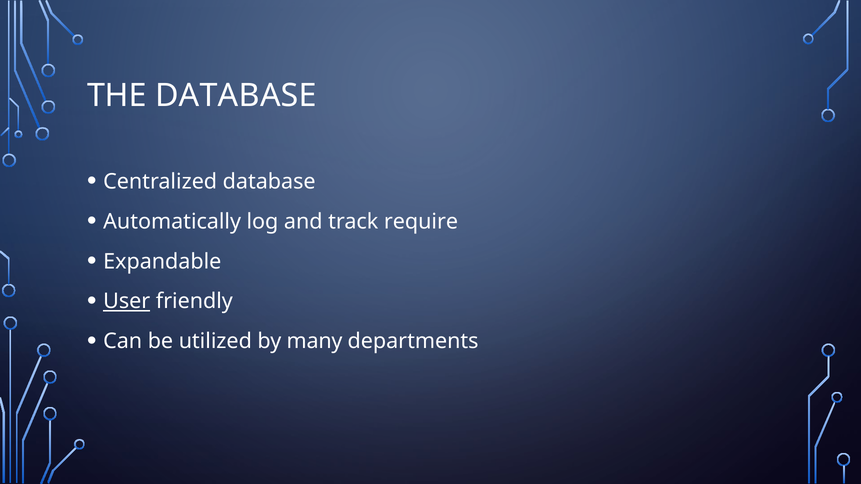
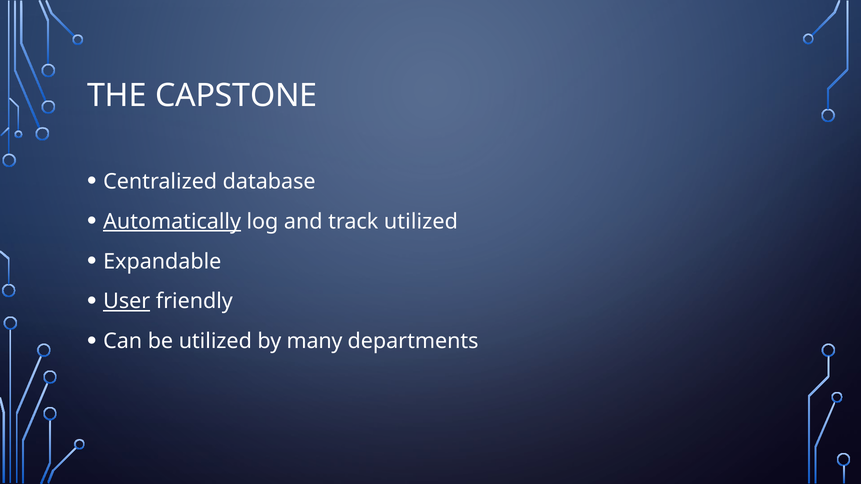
THE DATABASE: DATABASE -> CAPSTONE
Automatically underline: none -> present
track require: require -> utilized
